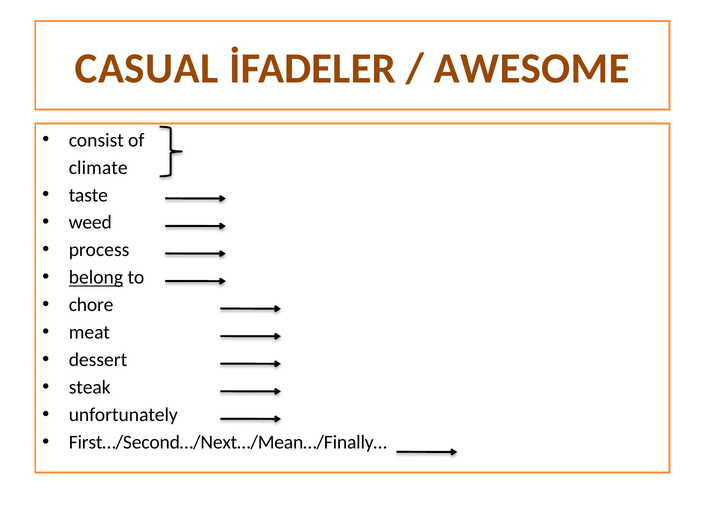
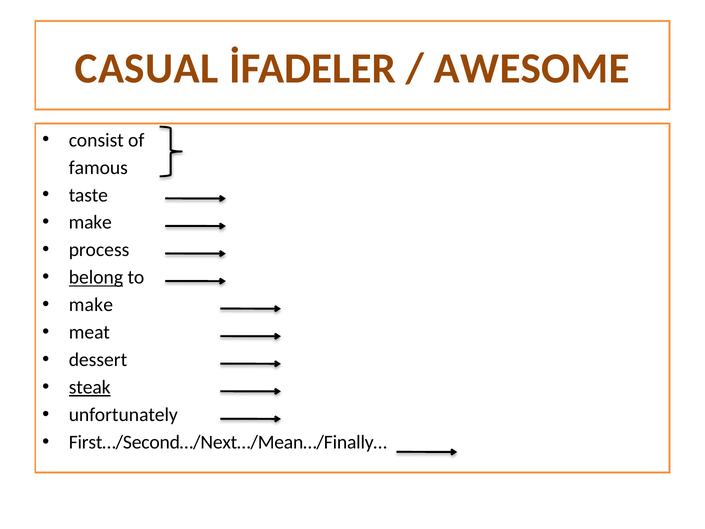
climate: climate -> famous
weed at (90, 222): weed -> make
chore at (91, 305): chore -> make
steak underline: none -> present
